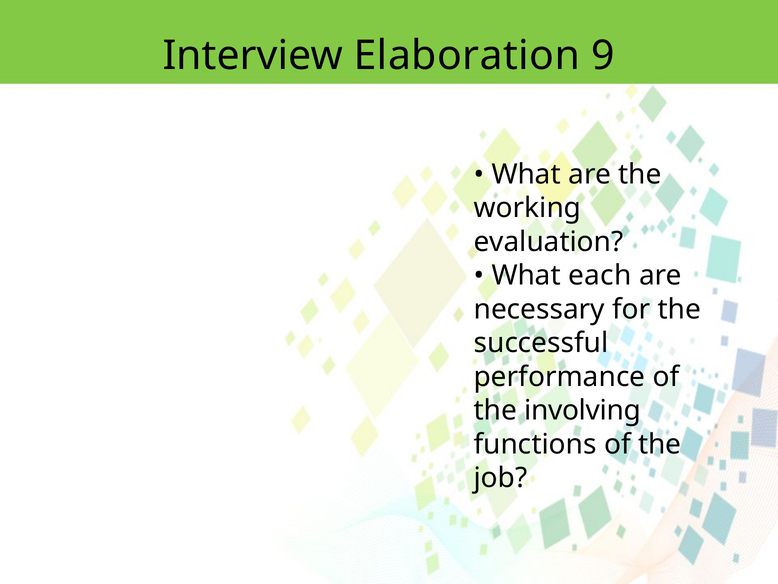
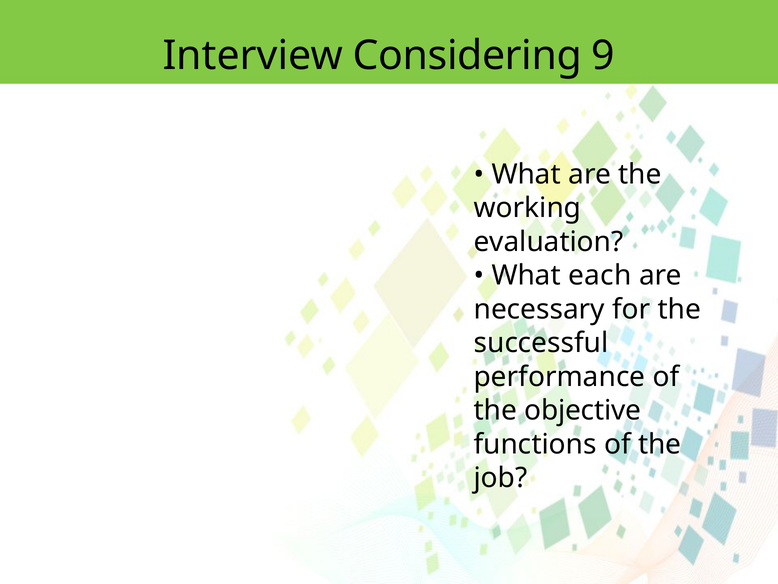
Elaboration: Elaboration -> Considering
involving: involving -> objective
